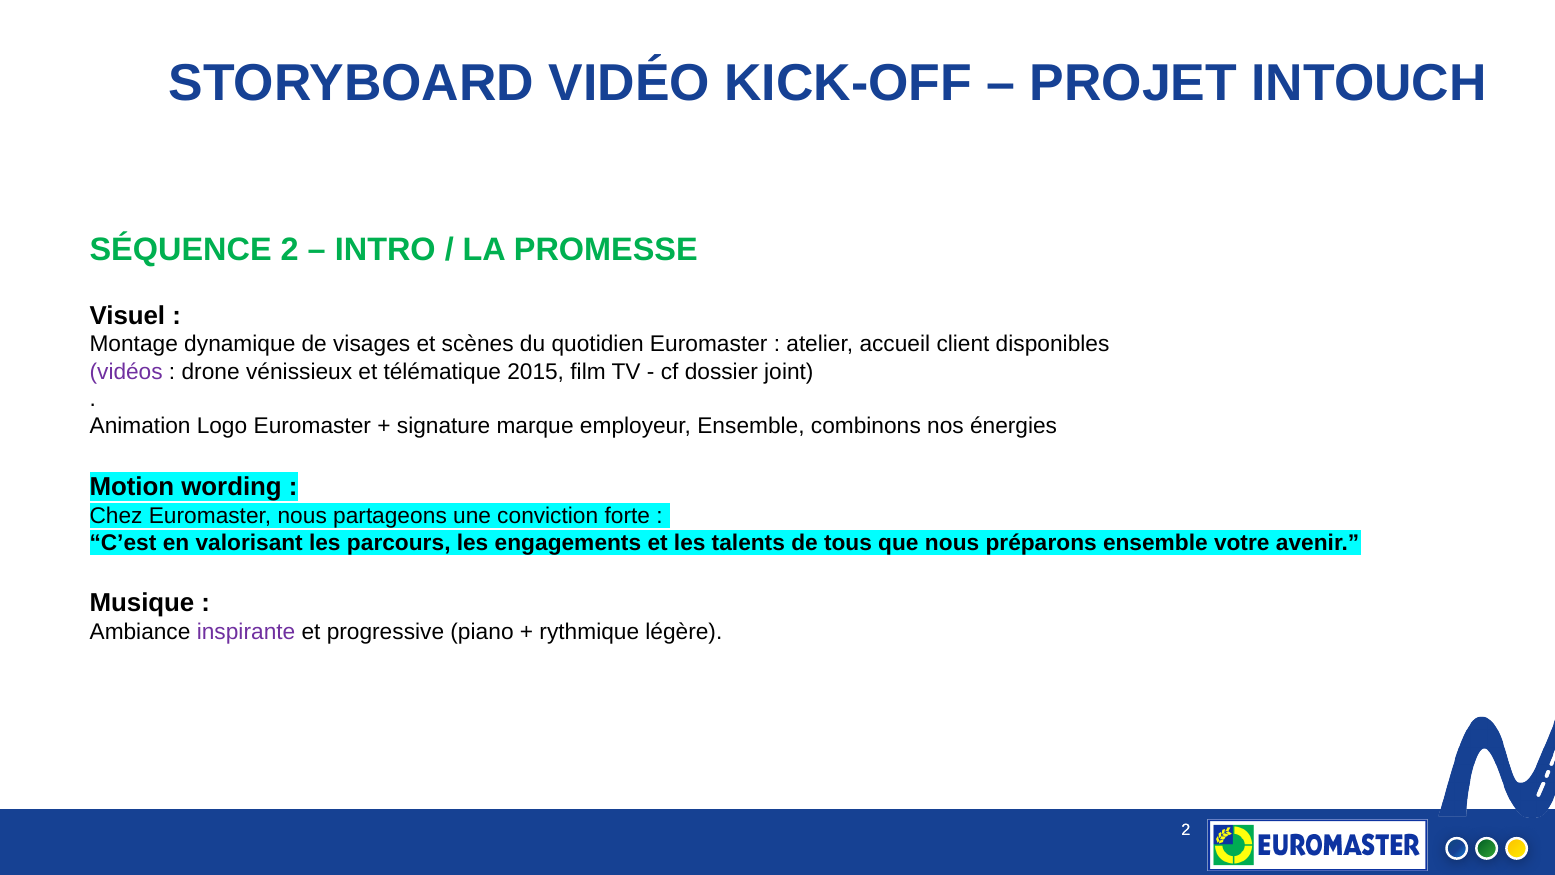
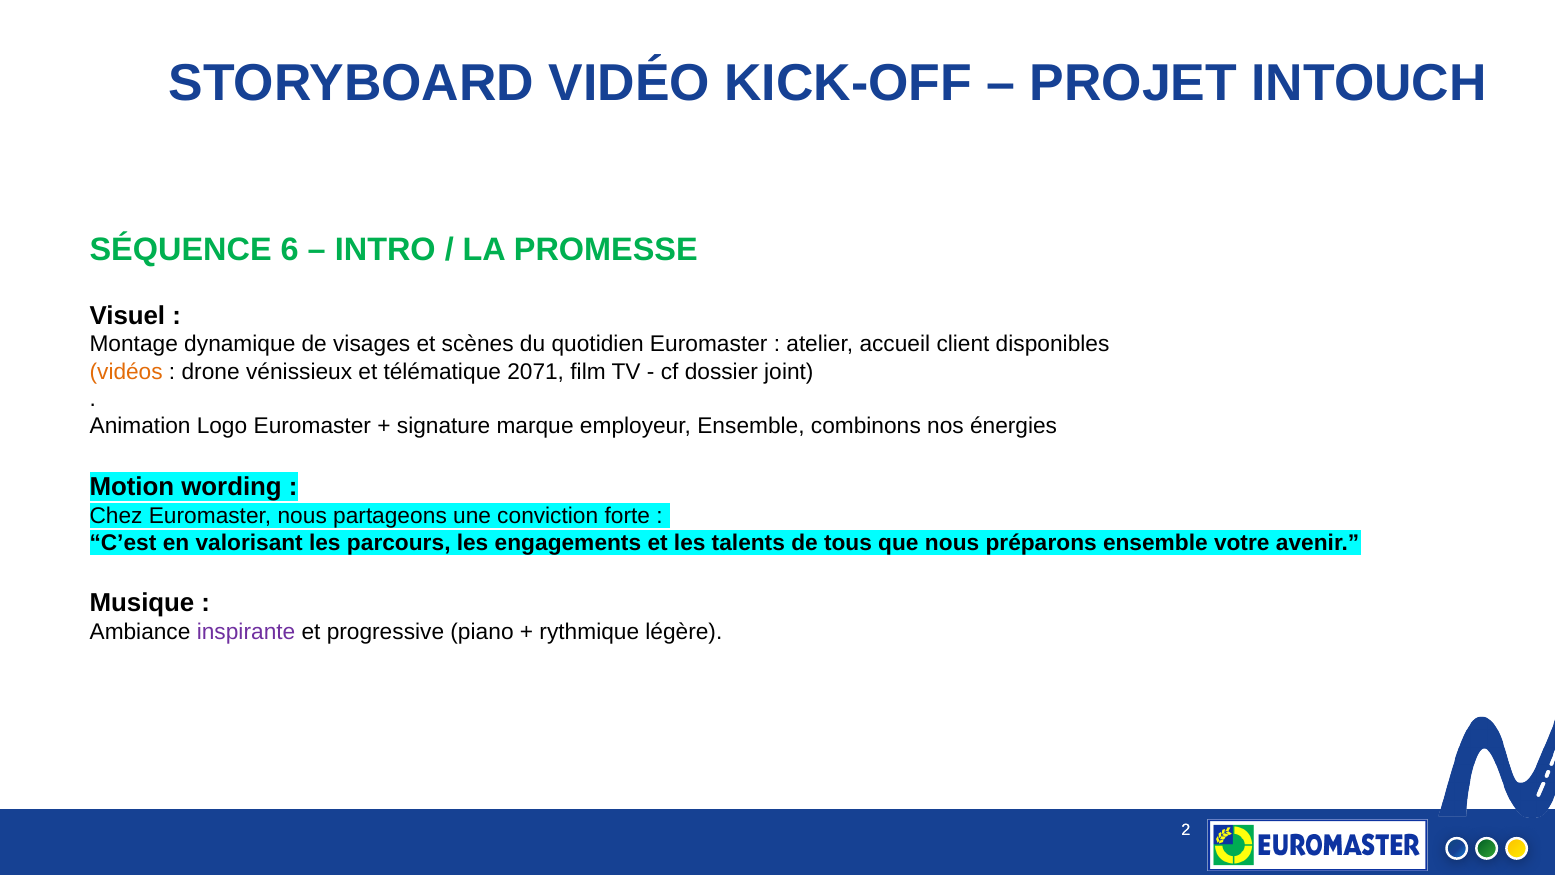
2: 2 -> 6
vidéos colour: purple -> orange
2015: 2015 -> 2071
